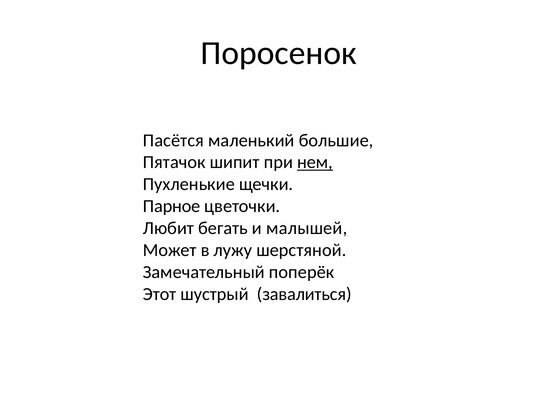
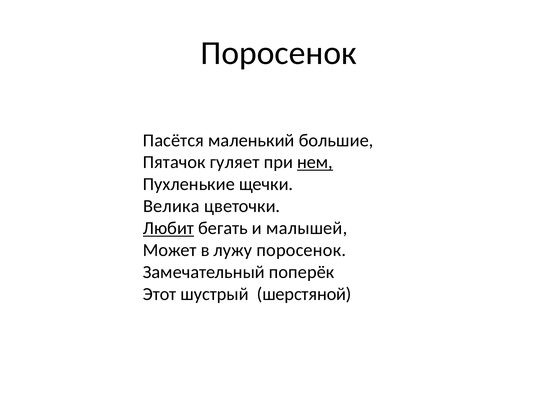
шипит: шипит -> гуляет
Парное: Парное -> Велика
Любит underline: none -> present
лужу шерстяной: шерстяной -> поросенок
завалиться: завалиться -> шерстяной
